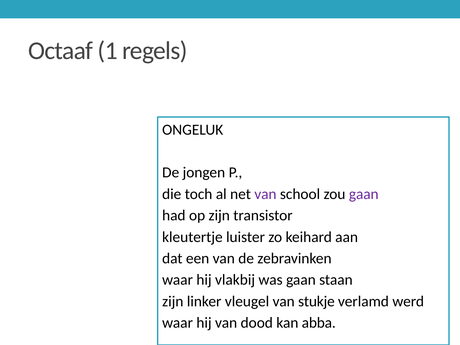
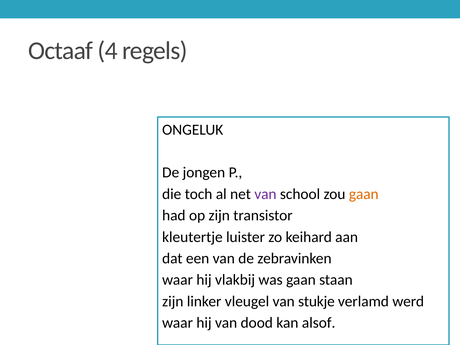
1: 1 -> 4
gaan at (364, 194) colour: purple -> orange
abba: abba -> alsof
